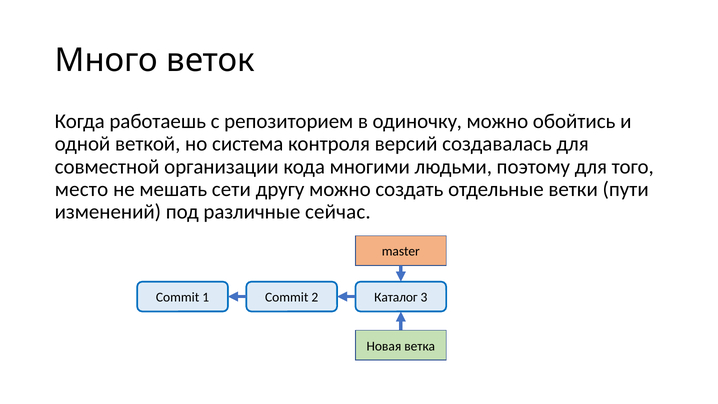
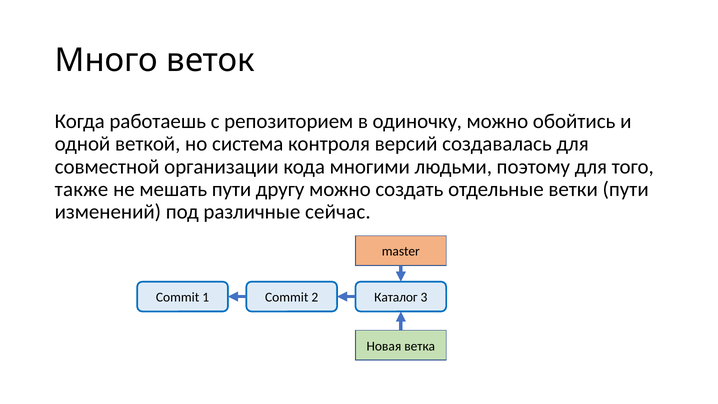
место: место -> также
мешать сети: сети -> пути
